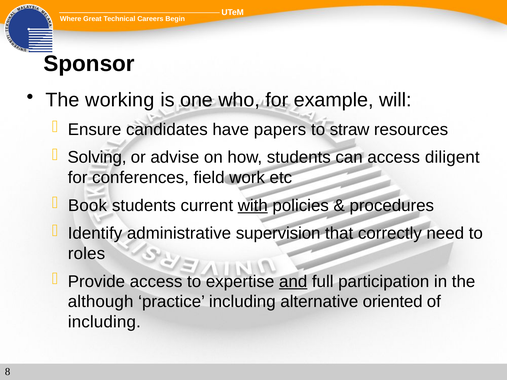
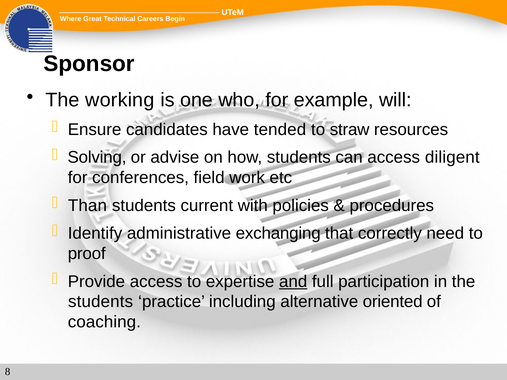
papers: papers -> tended
Book: Book -> Than
with underline: present -> none
supervision: supervision -> exchanging
roles: roles -> proof
although at (101, 302): although -> students
including at (104, 322): including -> coaching
